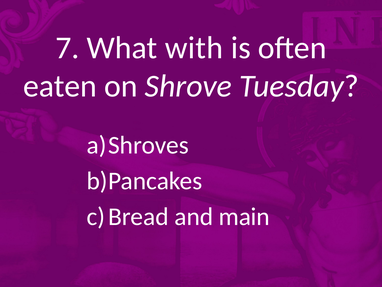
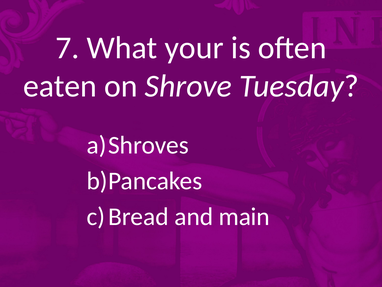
with: with -> your
